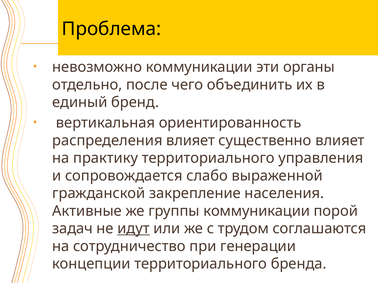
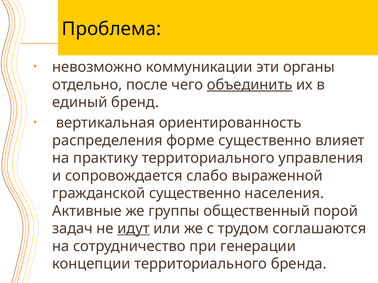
объединить underline: none -> present
распределения влияет: влияет -> форме
гражданской закрепление: закрепление -> существенно
группы коммуникации: коммуникации -> общественный
